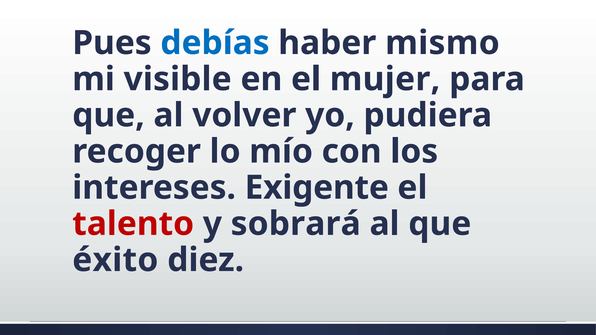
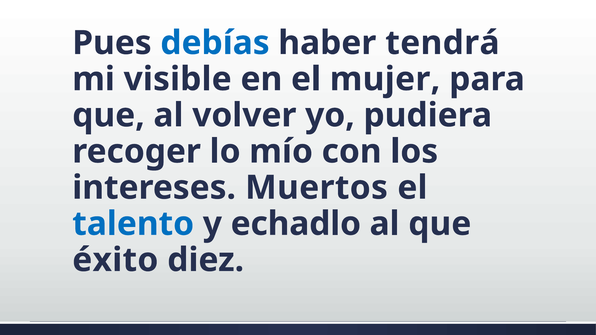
mismo: mismo -> tendrá
Exigente: Exigente -> Muertos
talento colour: red -> blue
sobrará: sobrará -> echadlo
